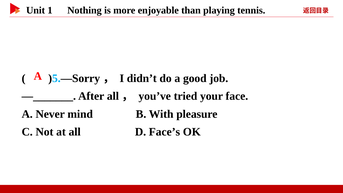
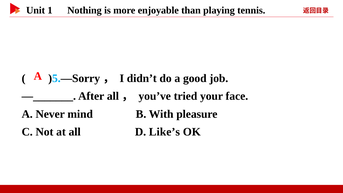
Face’s: Face’s -> Like’s
